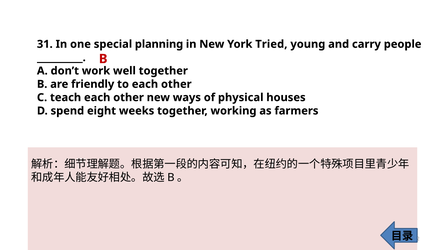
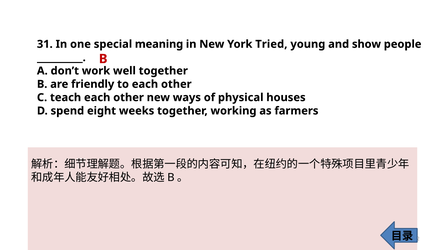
planning: planning -> meaning
carry: carry -> show
